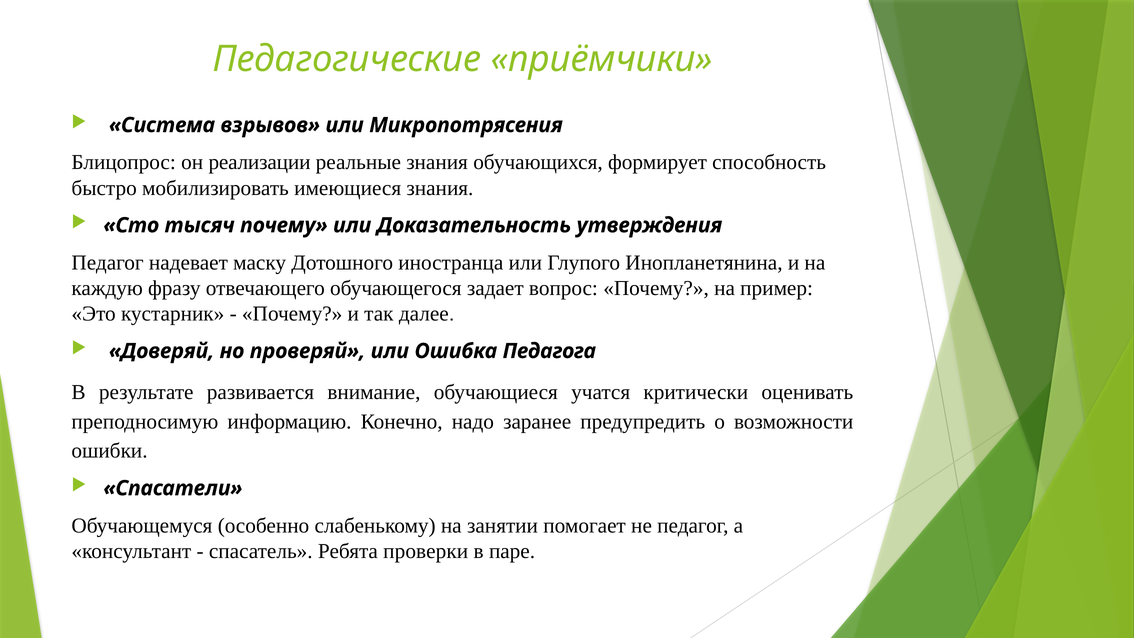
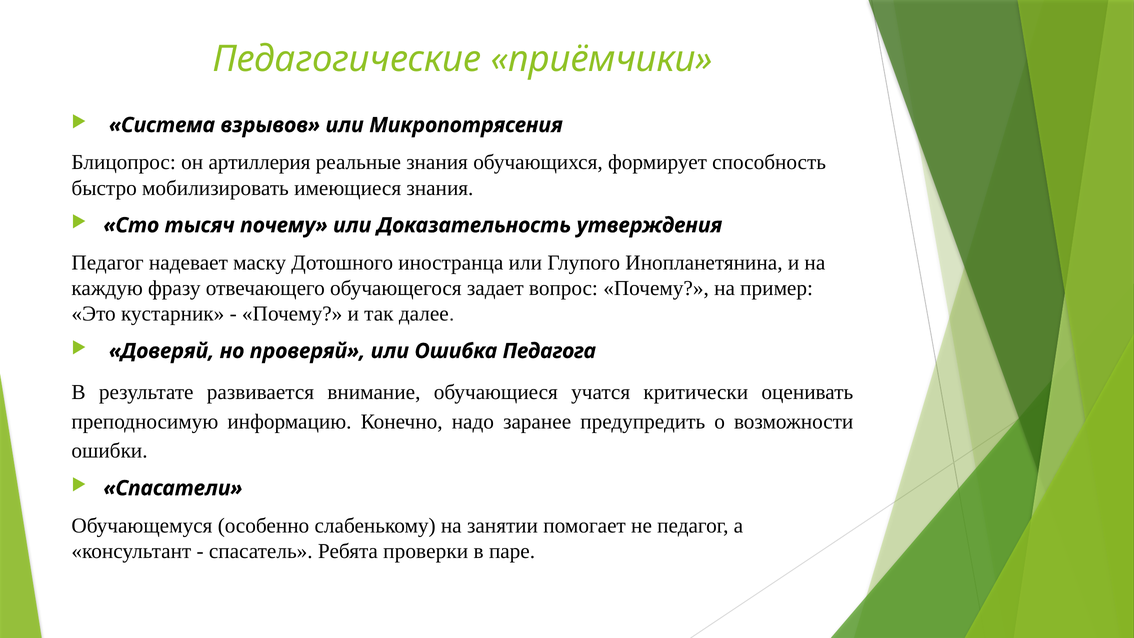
реализации: реализации -> артиллерия
